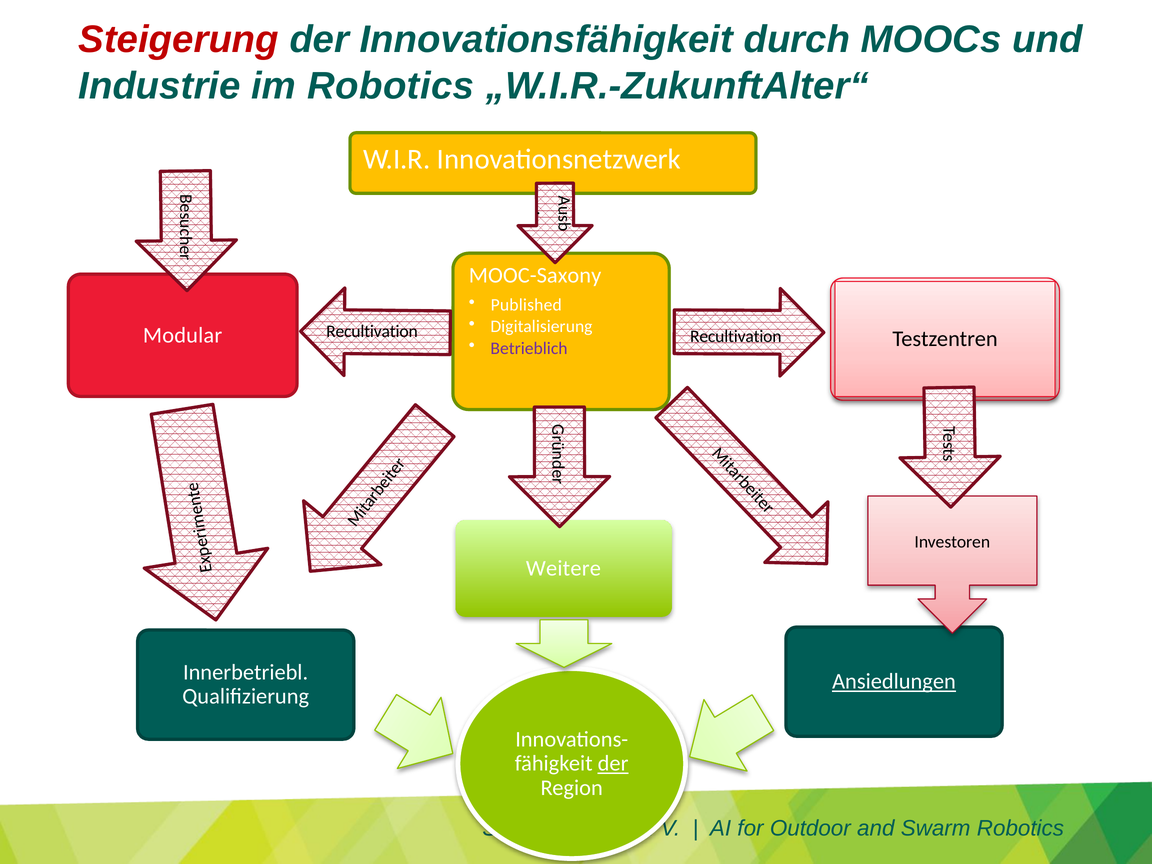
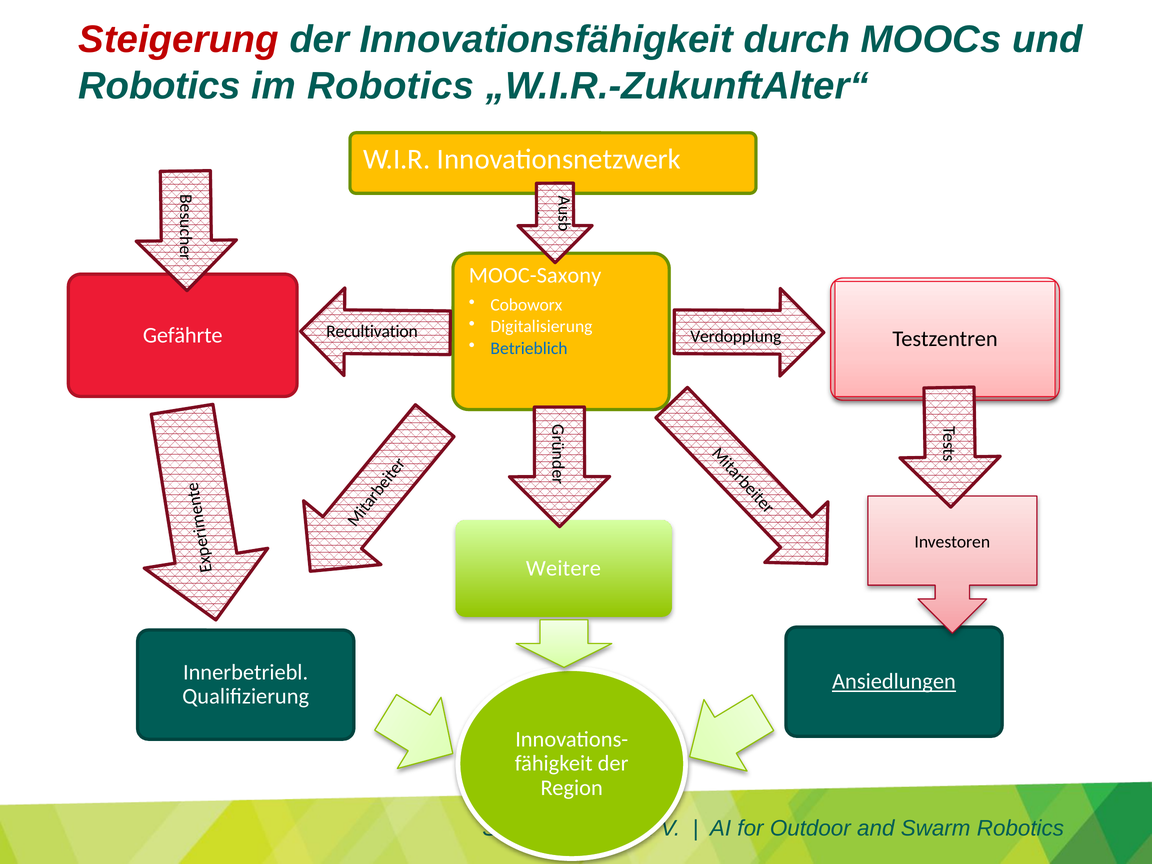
Industrie at (159, 86): Industrie -> Robotics
Published: Published -> Coboworx
Modular: Modular -> Gefährte
Recultivation at (736, 336): Recultivation -> Verdopplung
Betrieblich colour: purple -> blue
der at (613, 763) underline: present -> none
